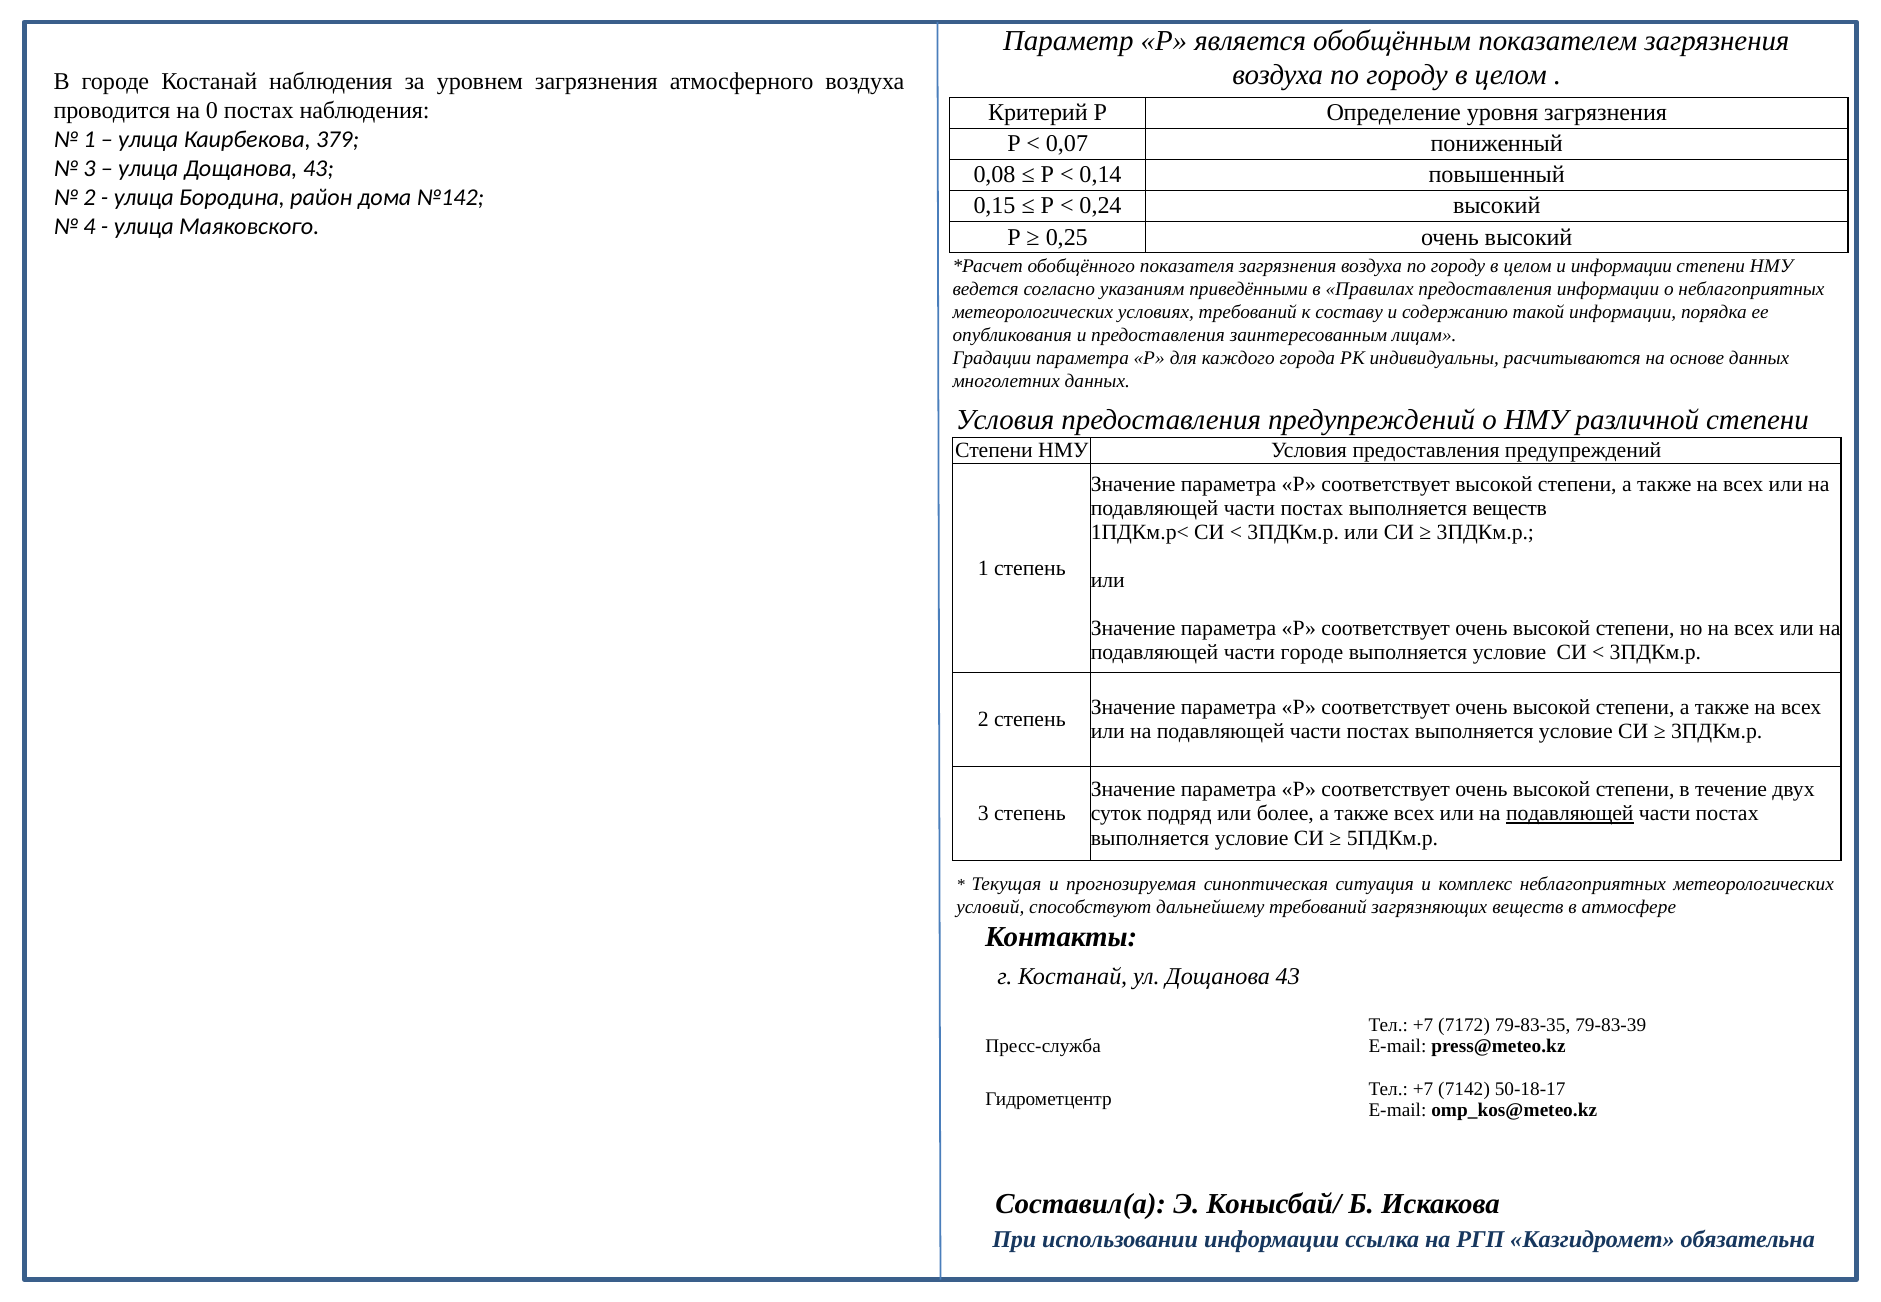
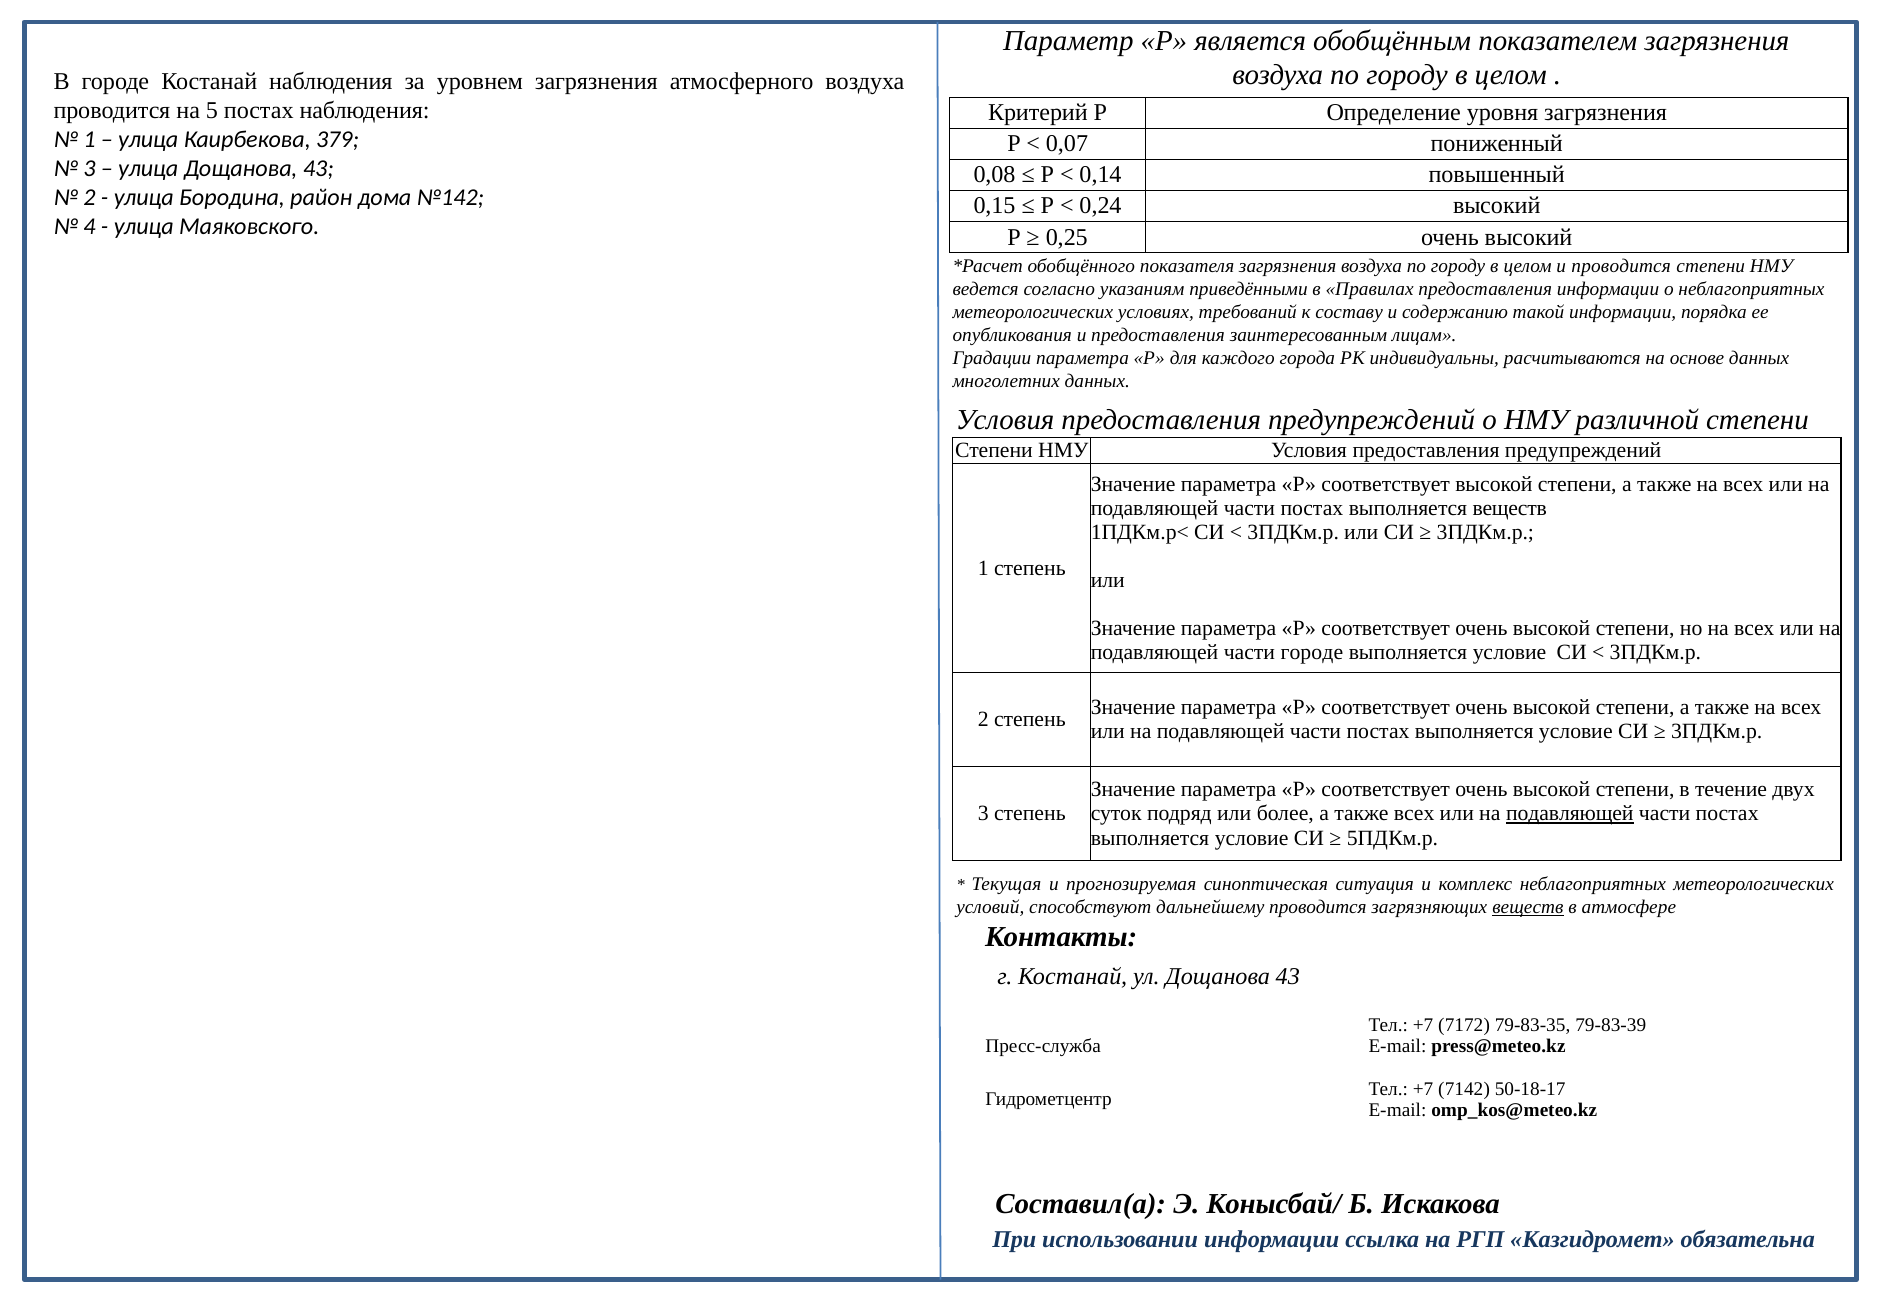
0: 0 -> 5
и информации: информации -> проводится
дальнейшему требований: требований -> проводится
веществ at (1528, 908) underline: none -> present
